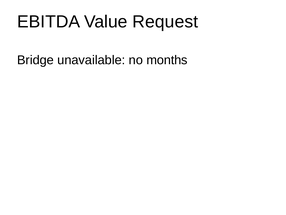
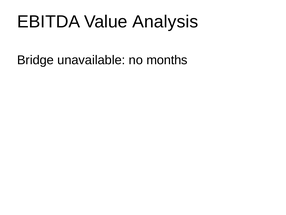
Request: Request -> Analysis
